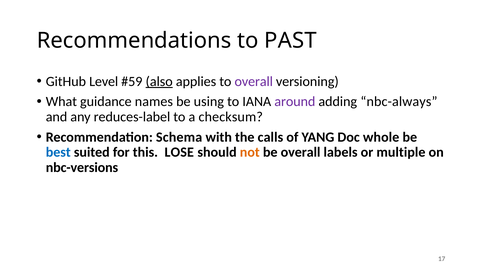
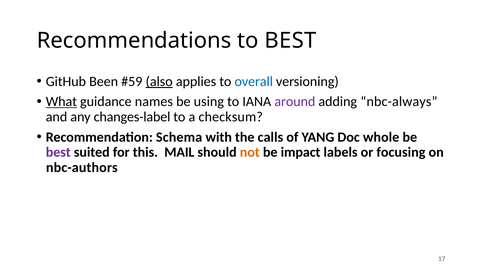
to PAST: PAST -> BEST
Level: Level -> Been
overall at (254, 81) colour: purple -> blue
What underline: none -> present
reduces-label: reduces-label -> changes-label
best at (58, 152) colour: blue -> purple
LOSE: LOSE -> MAIL
be overall: overall -> impact
multiple: multiple -> focusing
nbc-versions: nbc-versions -> nbc-authors
